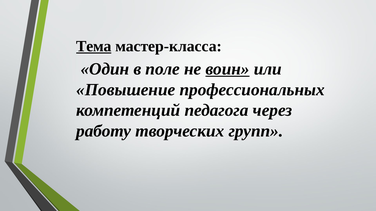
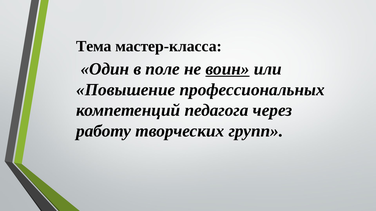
Тема underline: present -> none
